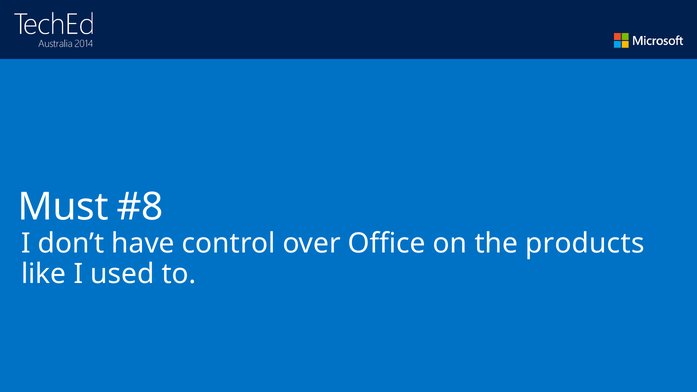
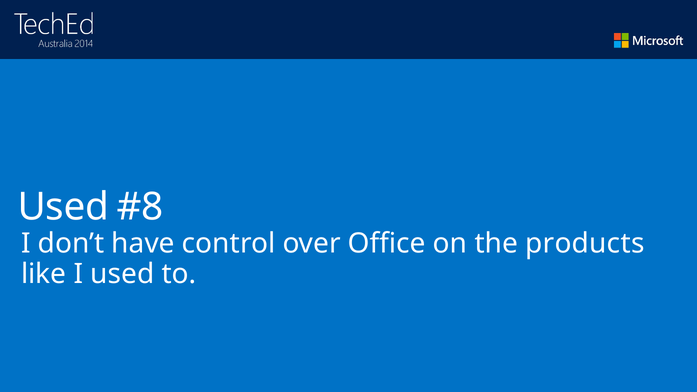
Must at (63, 207): Must -> Used
